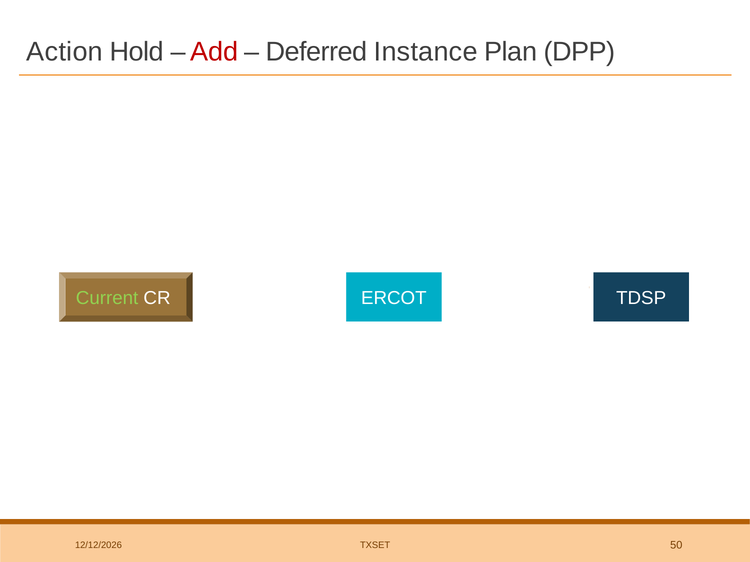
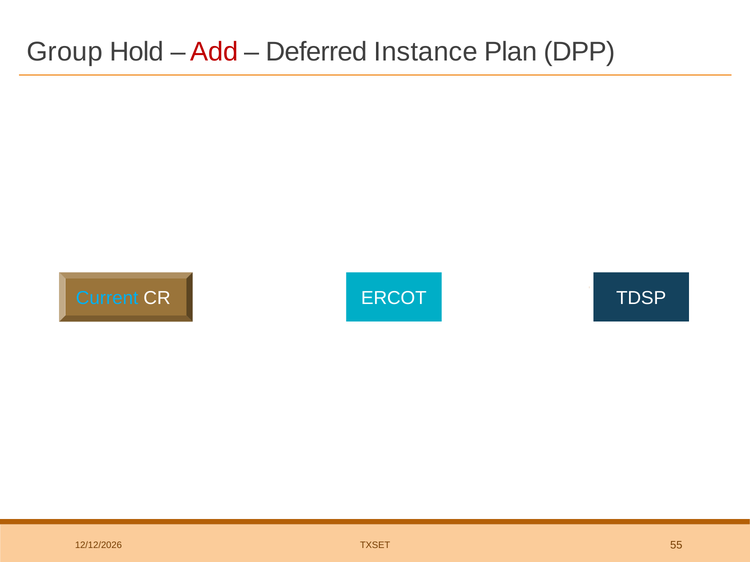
Action: Action -> Group
Current colour: light green -> light blue
50: 50 -> 55
